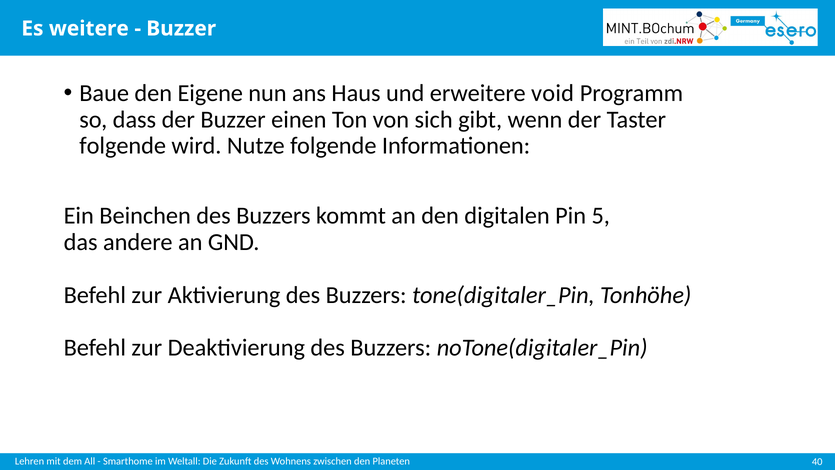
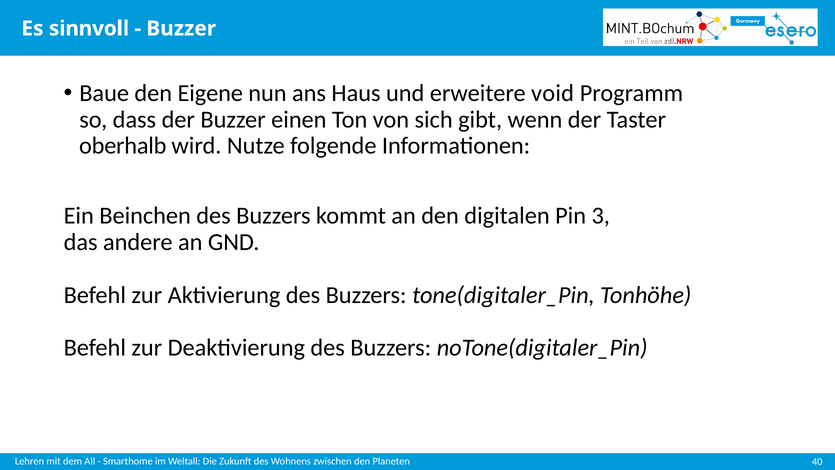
weitere: weitere -> sinnvoll
folgende at (123, 146): folgende -> oberhalb
5: 5 -> 3
